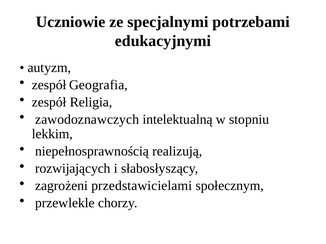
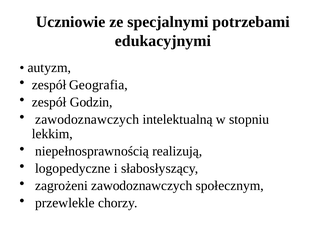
Religia: Religia -> Godzin
rozwijających: rozwijających -> logopedyczne
zagrożeni przedstawicielami: przedstawicielami -> zawodoznawczych
